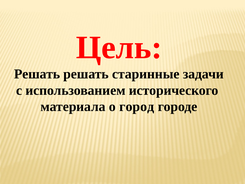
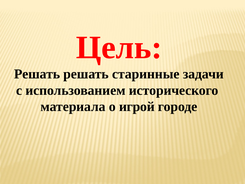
город: город -> игрой
